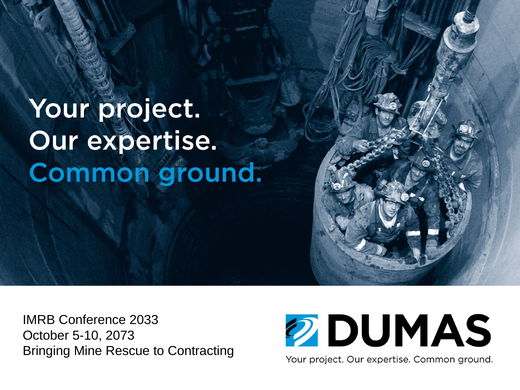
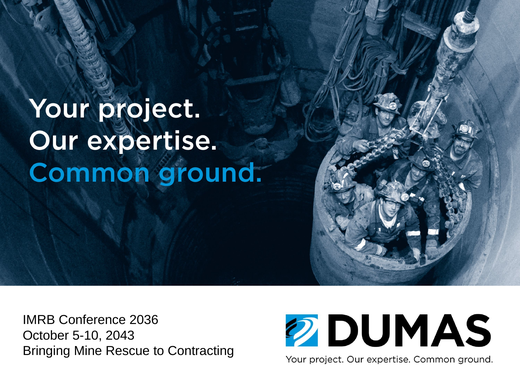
2033: 2033 -> 2036
2073: 2073 -> 2043
